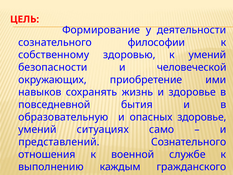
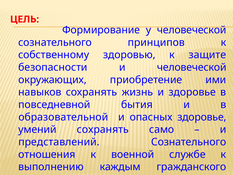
у деятельности: деятельности -> человеческой
философии: философии -> принципов
к умений: умений -> защите
образовательную: образовательную -> образовательной
умений ситуациях: ситуациях -> сохранять
